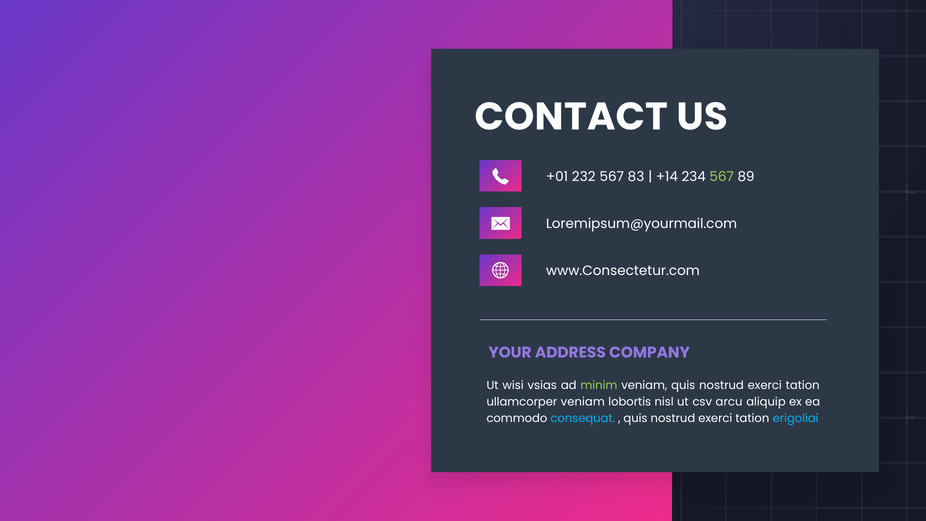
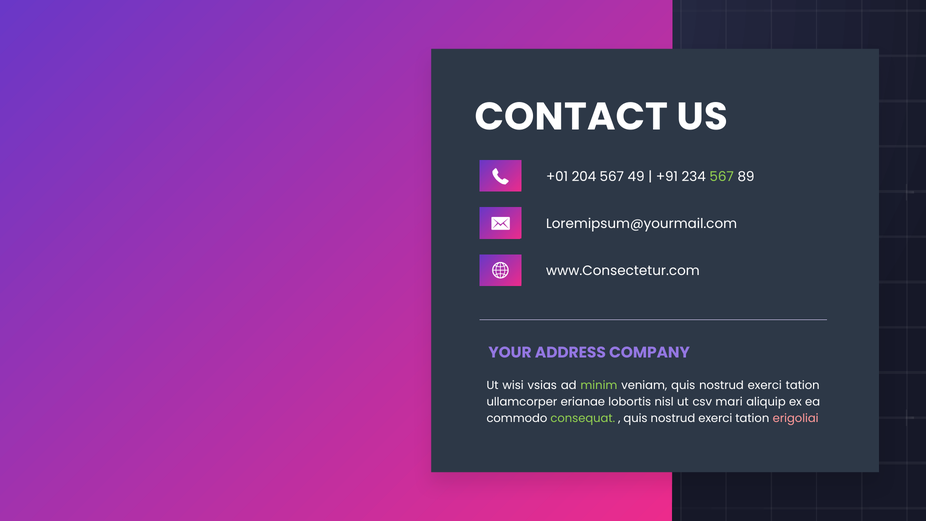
232: 232 -> 204
83: 83 -> 49
+14: +14 -> +91
ullamcorper veniam: veniam -> erianae
arcu: arcu -> mari
consequat colour: light blue -> light green
erigoliai colour: light blue -> pink
